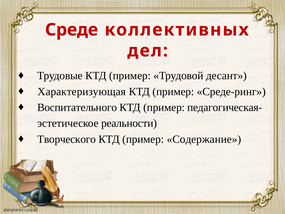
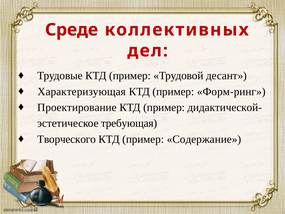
Среде-ринг: Среде-ринг -> Форм-ринг
Воспитательного: Воспитательного -> Проектирование
педагогическая-: педагогическая- -> дидактической-
реальности: реальности -> требующая
